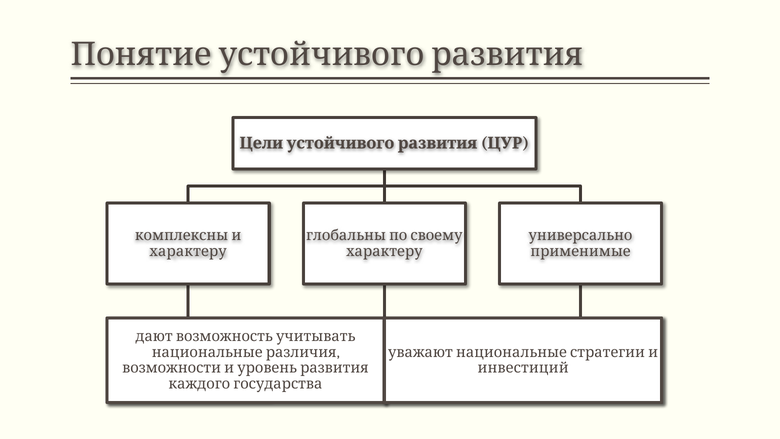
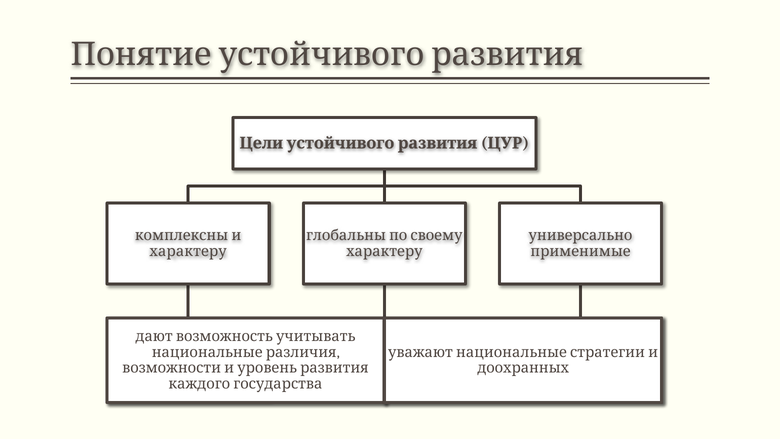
инвестиций: инвестиций -> доохранных
